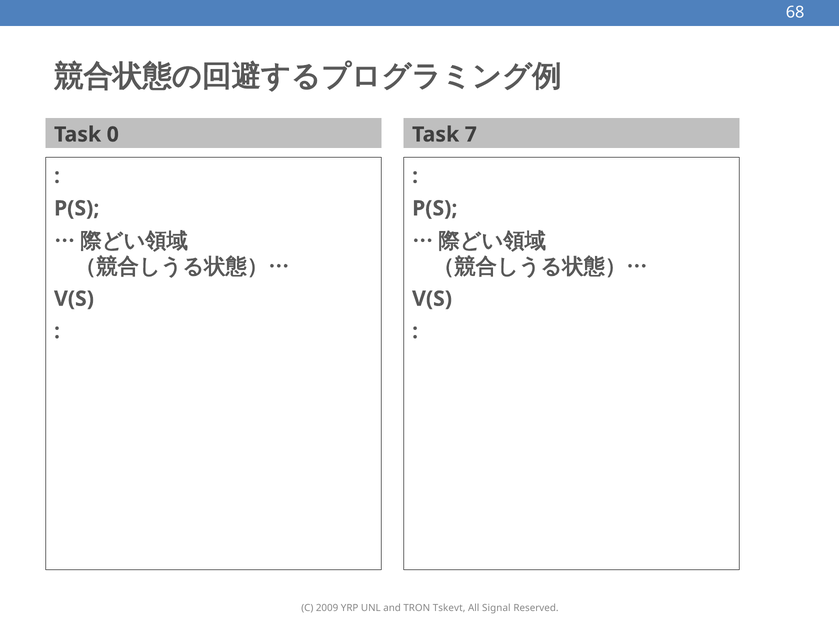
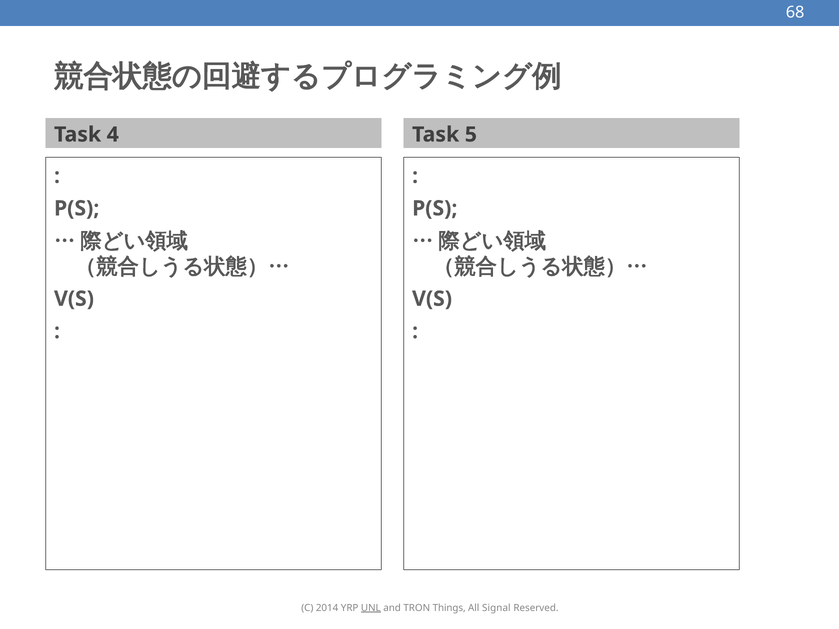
0: 0 -> 4
7: 7 -> 5
2009: 2009 -> 2014
UNL underline: none -> present
Tskevt: Tskevt -> Things
